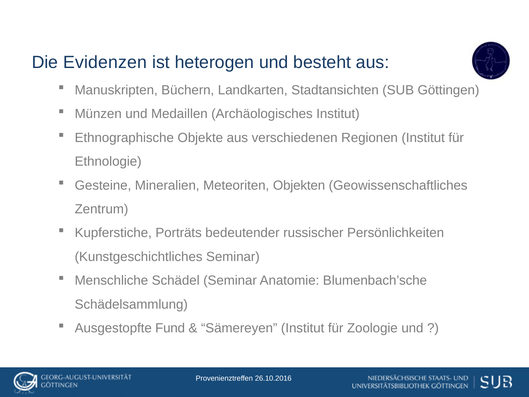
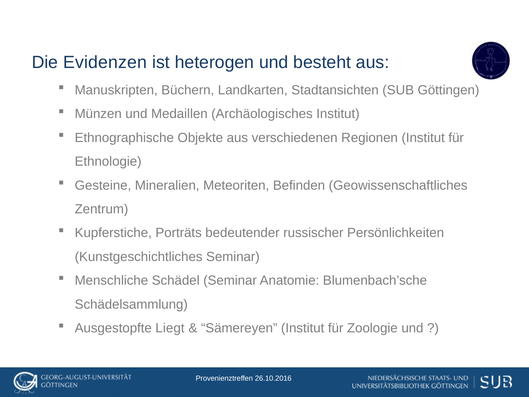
Objekten: Objekten -> Befinden
Fund: Fund -> Liegt
